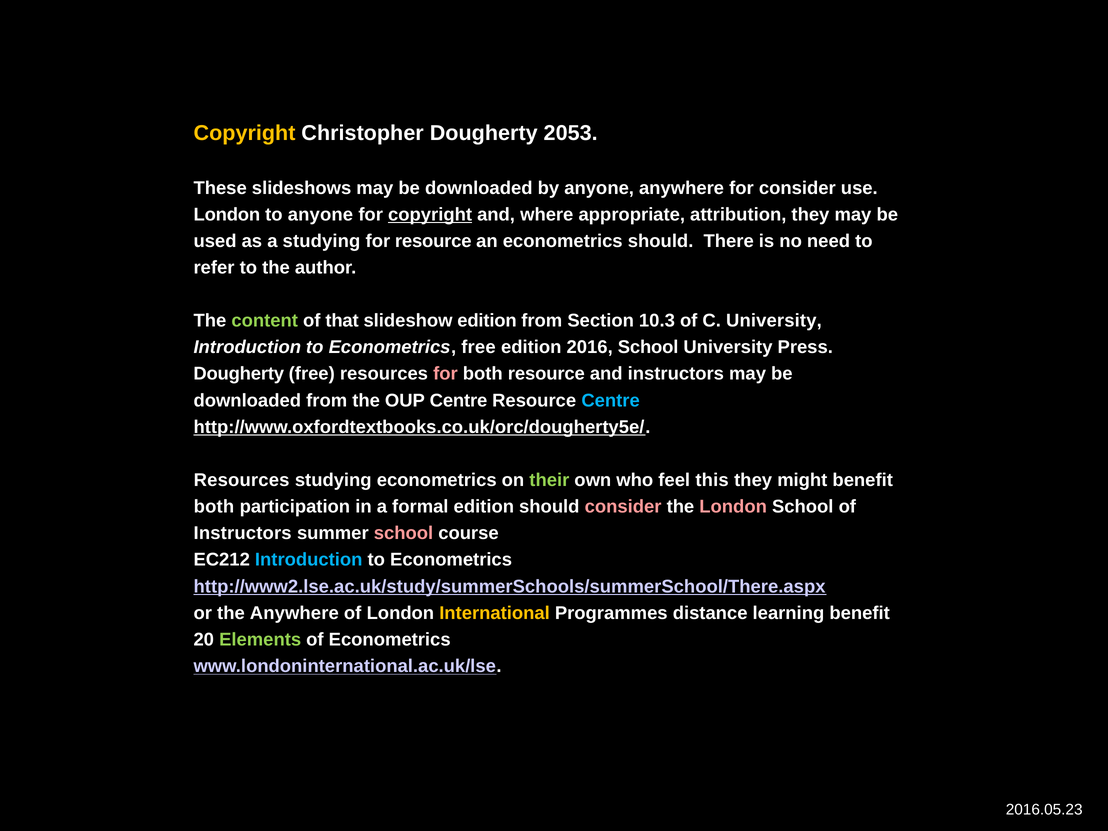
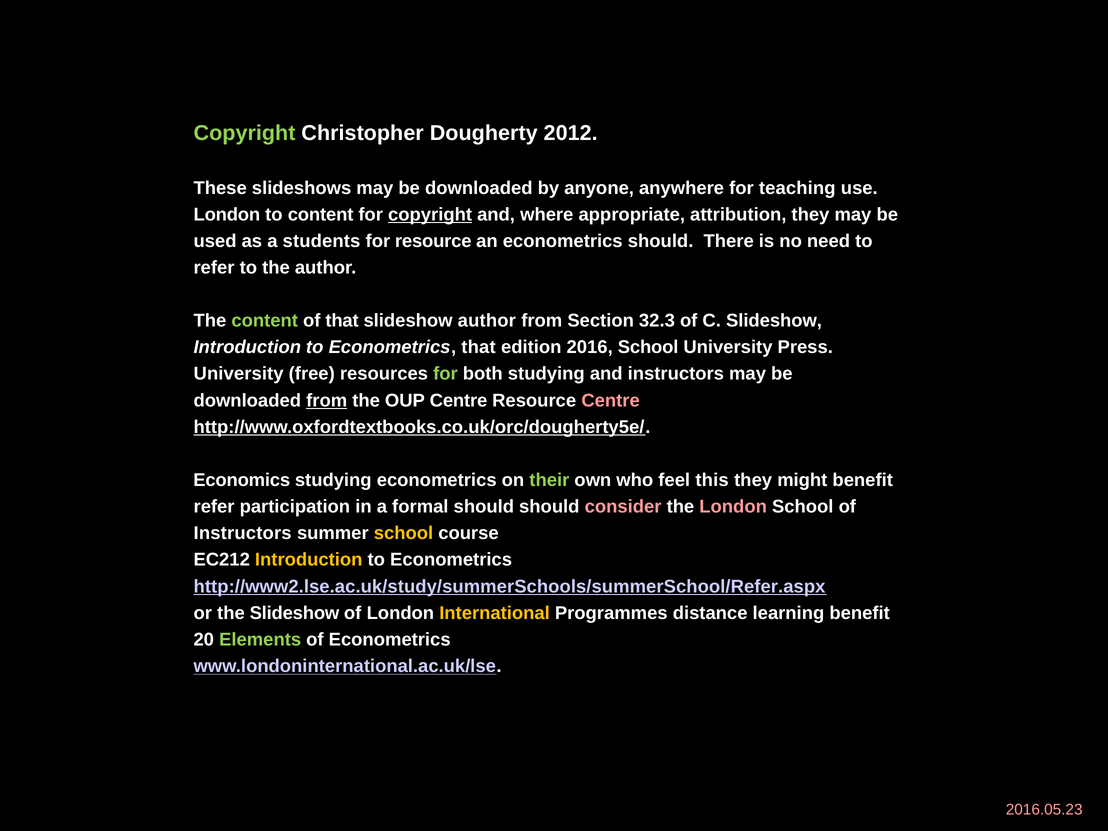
Copyright at (245, 133) colour: yellow -> light green
2053: 2053 -> 2012
for consider: consider -> teaching
to anyone: anyone -> content
a studying: studying -> students
slideshow edition: edition -> author
10.3: 10.3 -> 32.3
C University: University -> Slideshow
Econometrics free: free -> that
Dougherty at (239, 374): Dougherty -> University
for at (445, 374) colour: pink -> light green
both resource: resource -> studying
from at (327, 400) underline: none -> present
Centre at (611, 400) colour: light blue -> pink
Resources at (242, 480): Resources -> Economics
both at (214, 507): both -> refer
formal edition: edition -> should
school at (404, 533) colour: pink -> yellow
Introduction at (309, 560) colour: light blue -> yellow
http://www2.lse.ac.uk/study/summerSchools/summerSchool/There.aspx: http://www2.lse.ac.uk/study/summerSchools/summerSchool/There.aspx -> http://www2.lse.ac.uk/study/summerSchools/summerSchool/Refer.aspx
the Anywhere: Anywhere -> Slideshow
2016.05.23 colour: white -> pink
